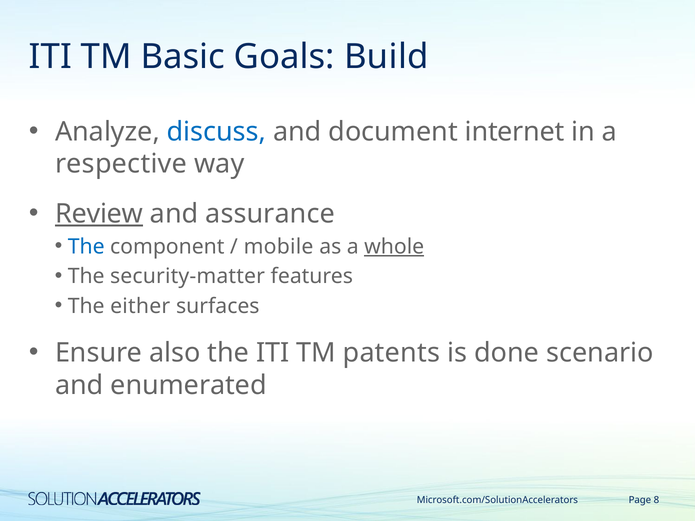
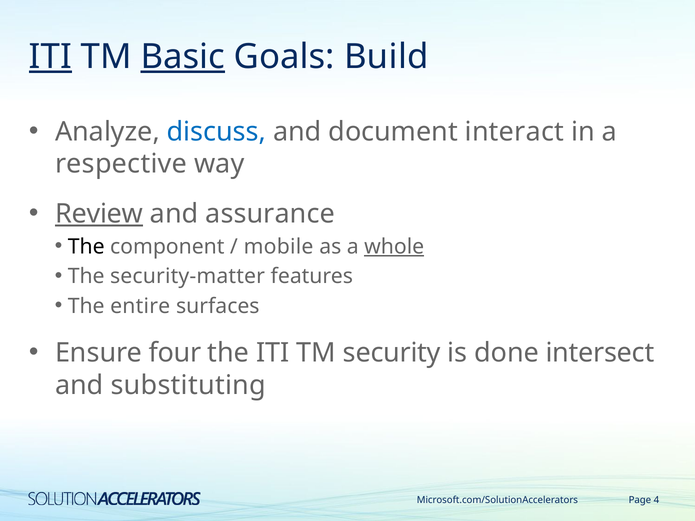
ITI at (50, 57) underline: none -> present
Basic underline: none -> present
internet: internet -> interact
The at (86, 247) colour: blue -> black
either: either -> entire
also: also -> four
patents: patents -> security
scenario: scenario -> intersect
enumerated: enumerated -> substituting
8: 8 -> 4
